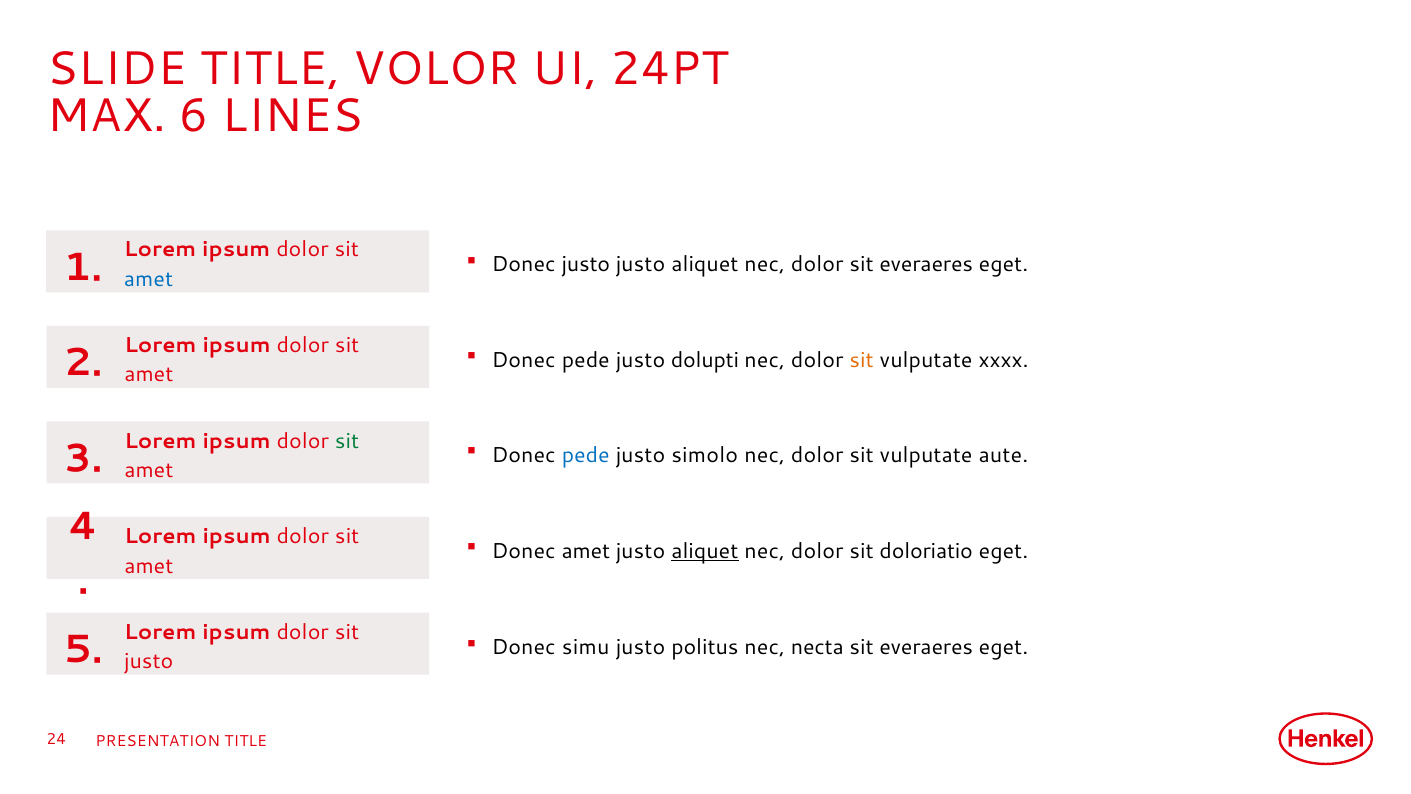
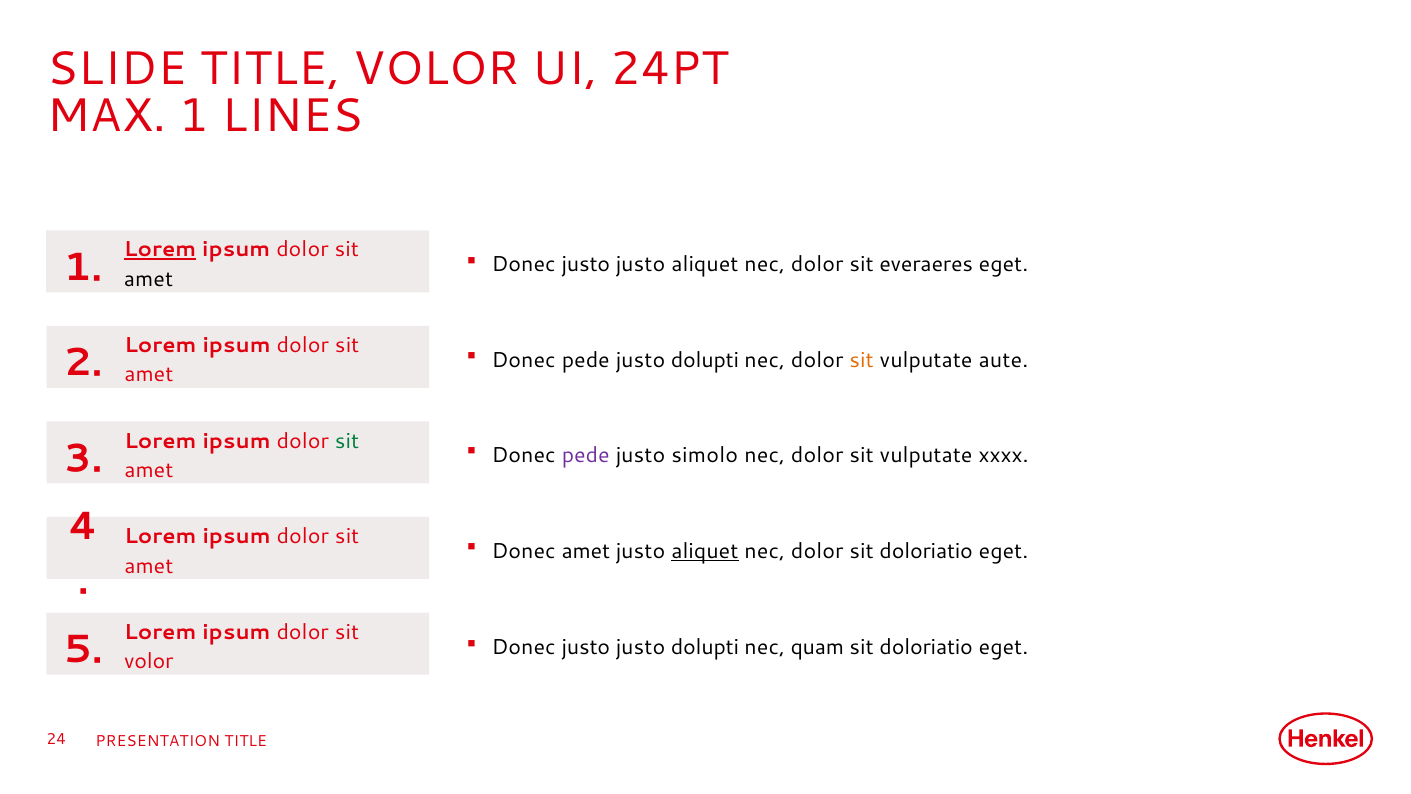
MAX 6: 6 -> 1
Lorem at (160, 250) underline: none -> present
amet at (149, 279) colour: blue -> black
xxxx: xxxx -> aute
pede at (586, 455) colour: blue -> purple
aute: aute -> xxxx
simu at (586, 648): simu -> justo
politus at (705, 648): politus -> dolupti
necta: necta -> quam
everaeres at (926, 648): everaeres -> doloriatio
justo at (149, 662): justo -> volor
